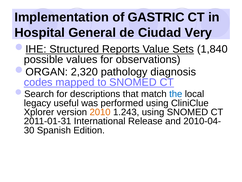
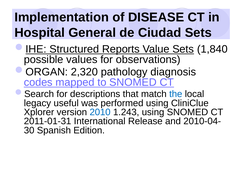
GASTRIC: GASTRIC -> DISEASE
Ciudad Very: Very -> Sets
2010 colour: orange -> blue
